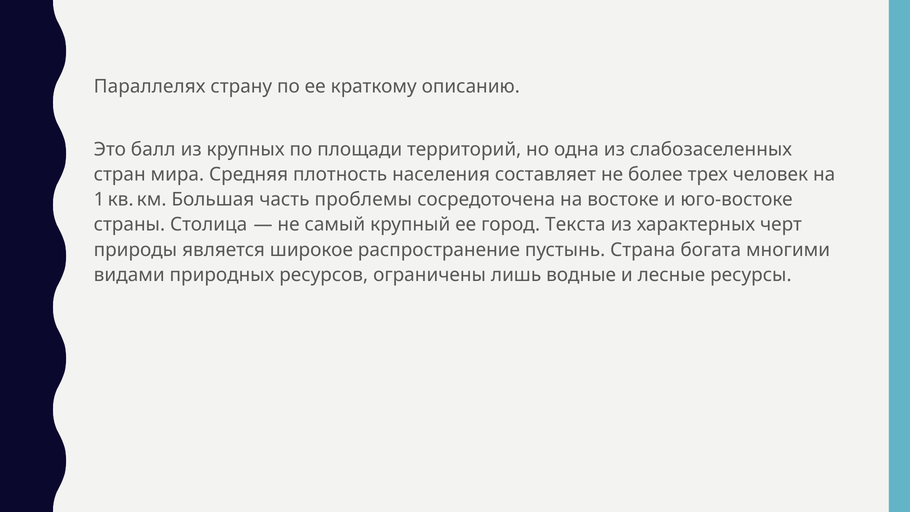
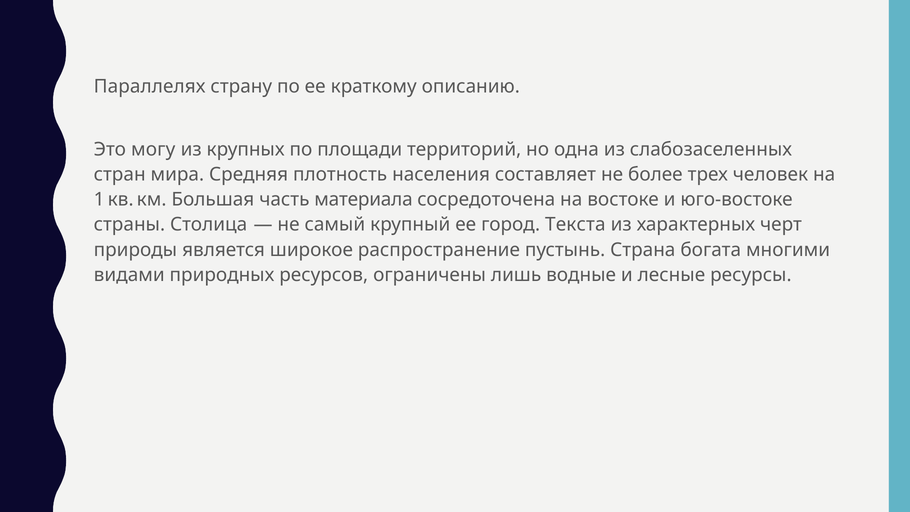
балл: балл -> могу
проблемы: проблемы -> материала
